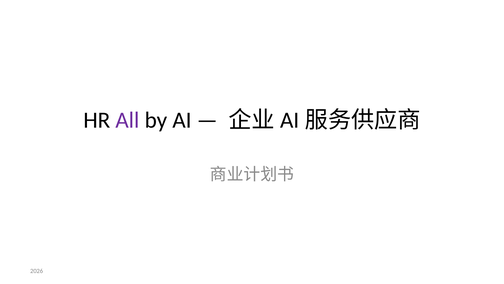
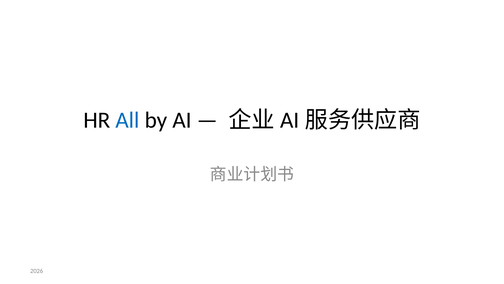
All colour: purple -> blue
